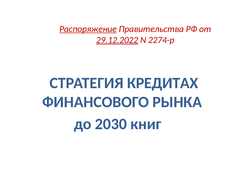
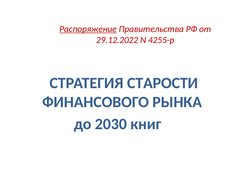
29.12.2022 underline: present -> none
2274-р: 2274-р -> 4255-р
КРЕДИТАХ: КРЕДИТАХ -> СТАРОСТИ
